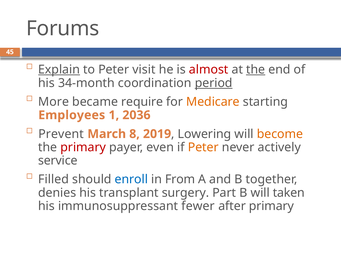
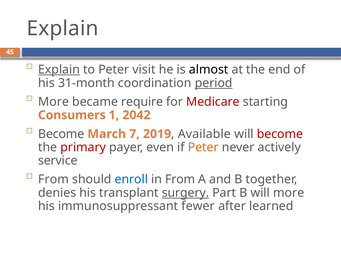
Forums at (63, 28): Forums -> Explain
almost colour: red -> black
the at (256, 70) underline: present -> none
34-month: 34-month -> 31-month
Medicare colour: orange -> red
Employees: Employees -> Consumers
2036: 2036 -> 2042
Prevent at (61, 134): Prevent -> Become
8: 8 -> 7
Lowering: Lowering -> Available
become at (280, 134) colour: orange -> red
Filled at (54, 179): Filled -> From
surgery underline: none -> present
will taken: taken -> more
after primary: primary -> learned
